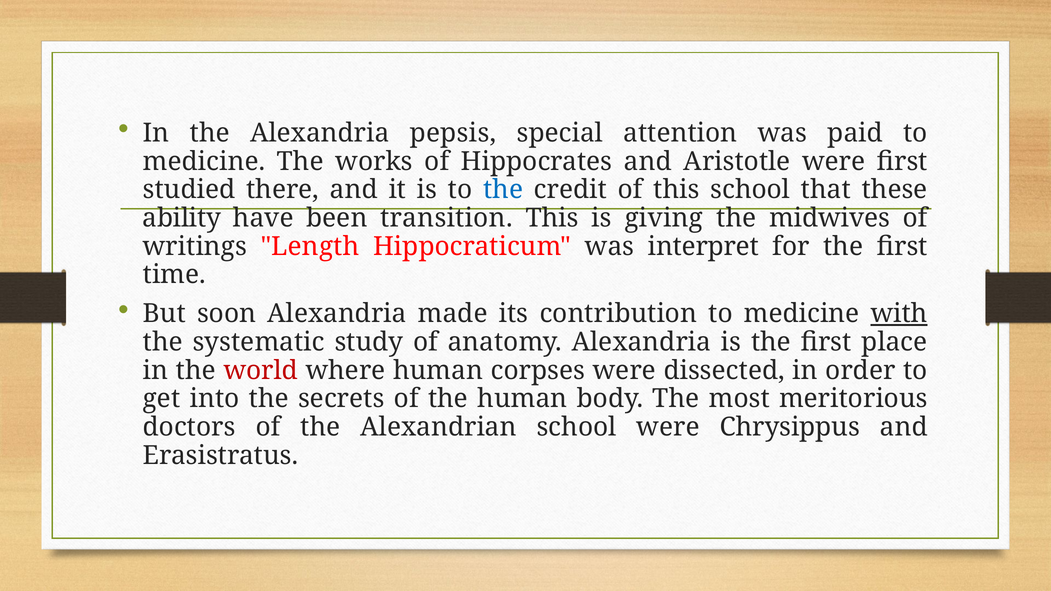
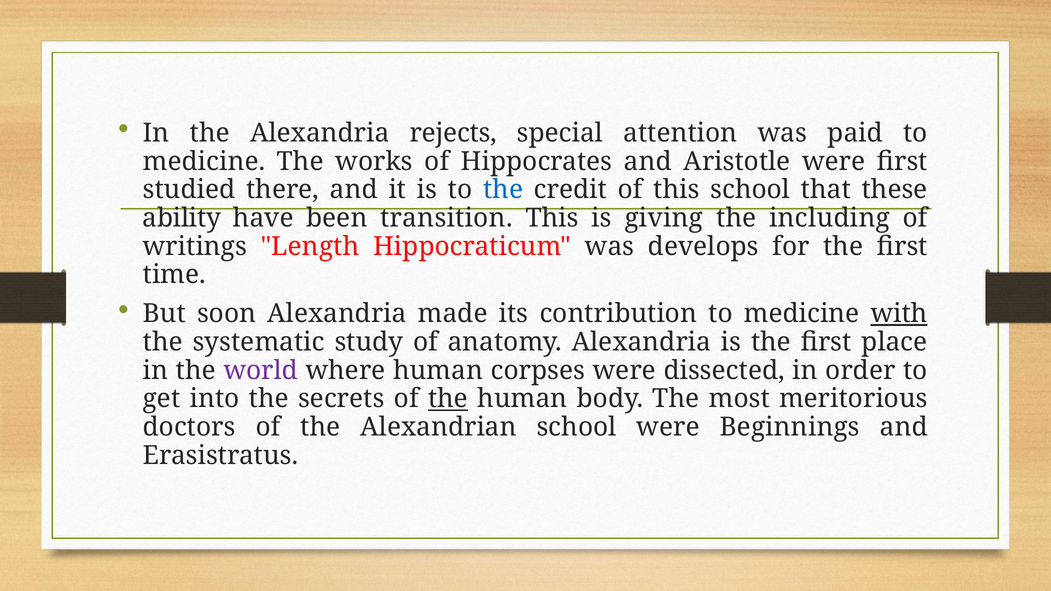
pepsis: pepsis -> rejects
midwives: midwives -> including
interpret: interpret -> develops
world colour: red -> purple
the at (448, 399) underline: none -> present
Chrysippus: Chrysippus -> Beginnings
